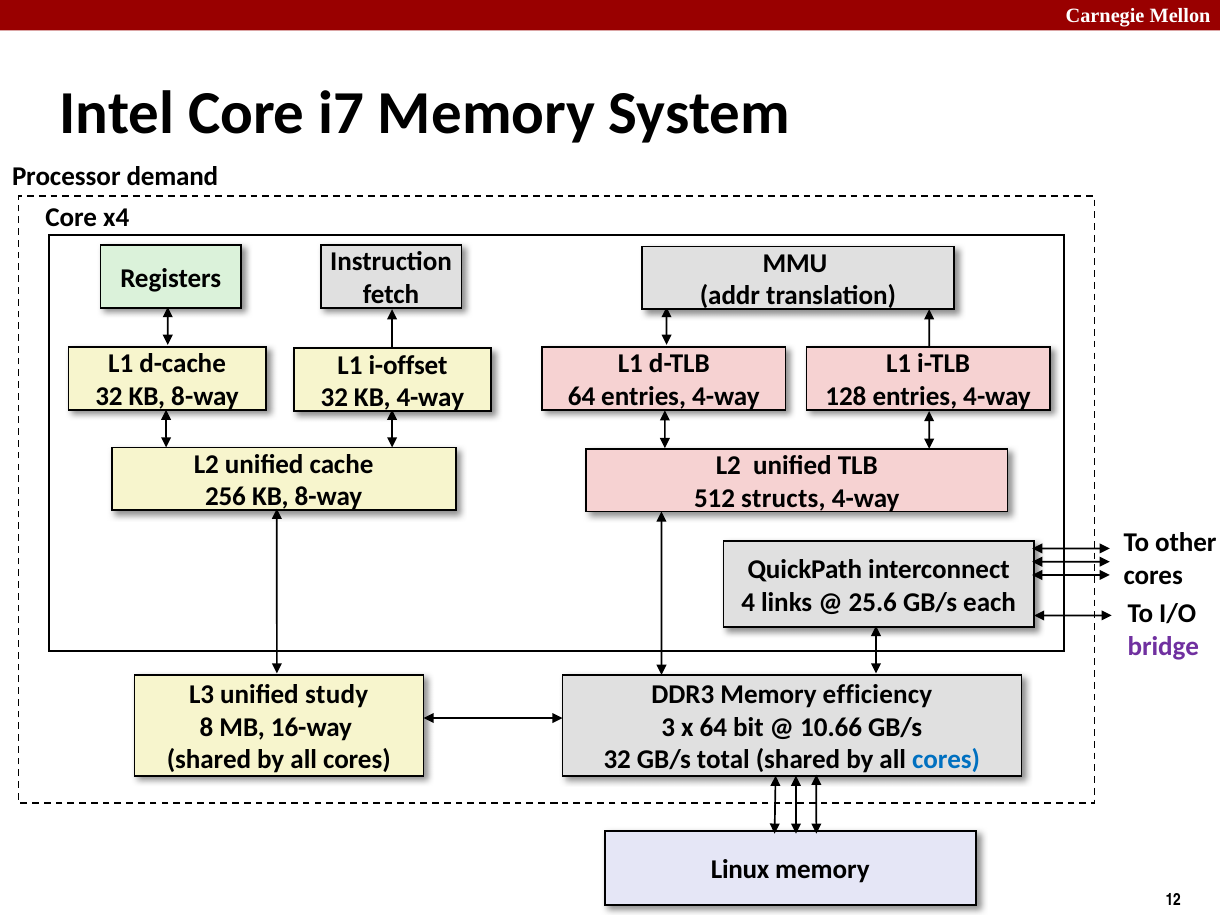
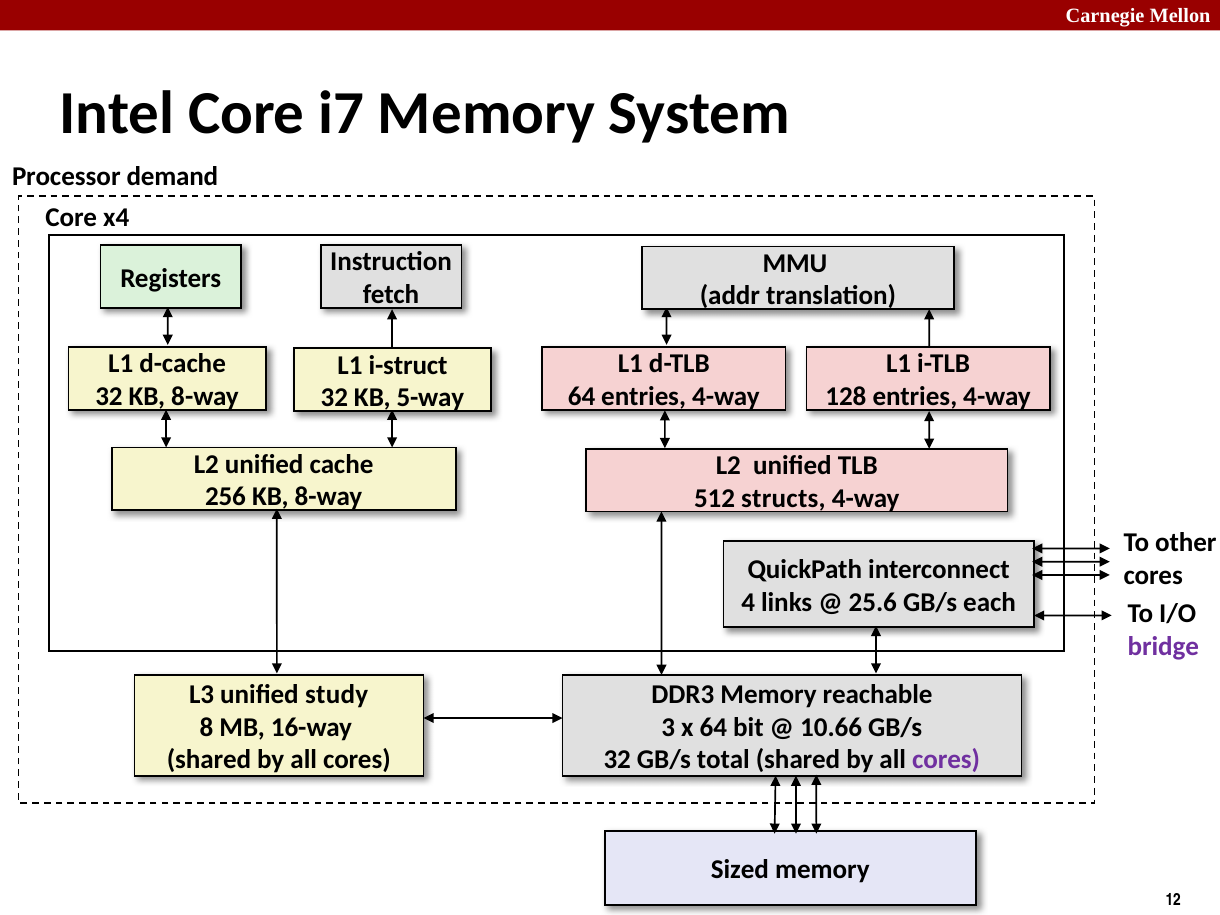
i-offset: i-offset -> i-struct
KB 4-way: 4-way -> 5-way
efficiency: efficiency -> reachable
cores at (946, 760) colour: blue -> purple
Linux: Linux -> Sized
